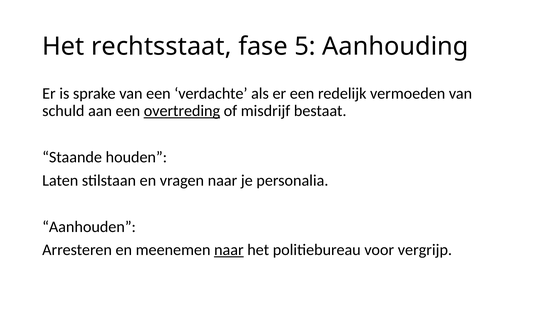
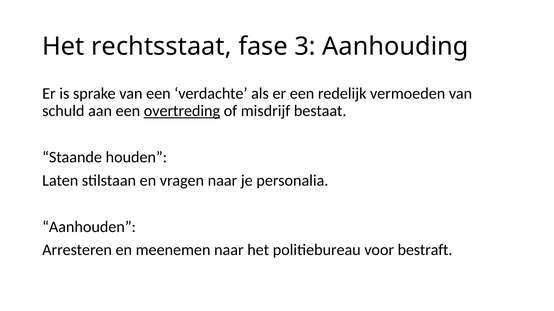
5: 5 -> 3
naar at (229, 250) underline: present -> none
vergrijp: vergrijp -> bestraft
